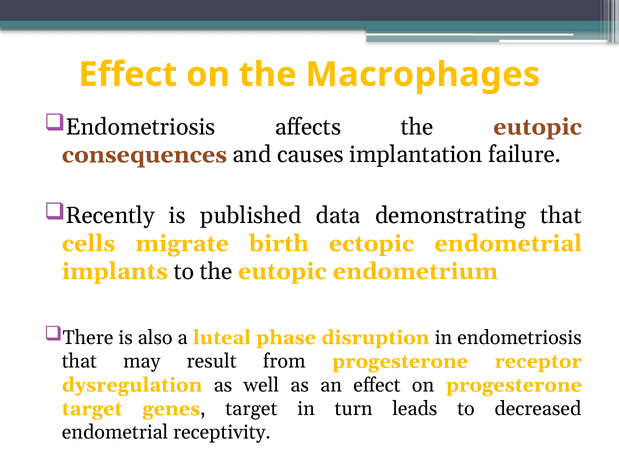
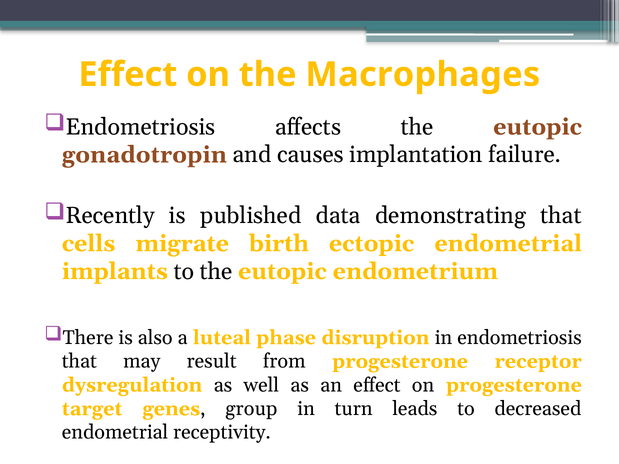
consequences: consequences -> gonadotropin
target at (251, 409): target -> group
